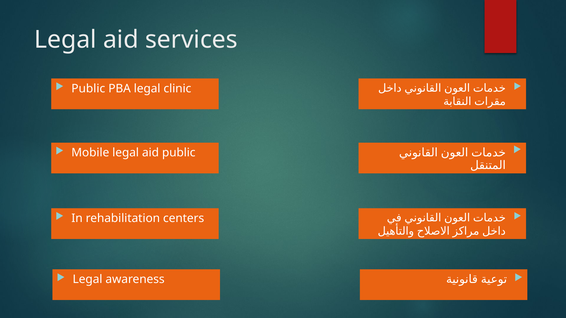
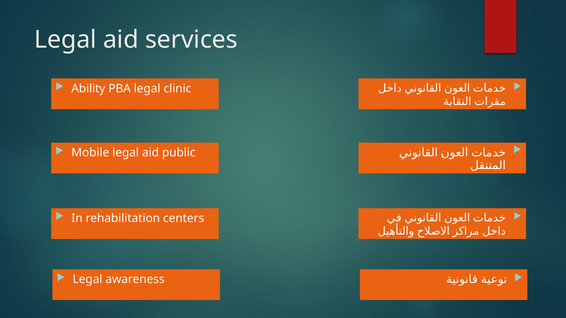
Public at (88, 89): Public -> Ability
